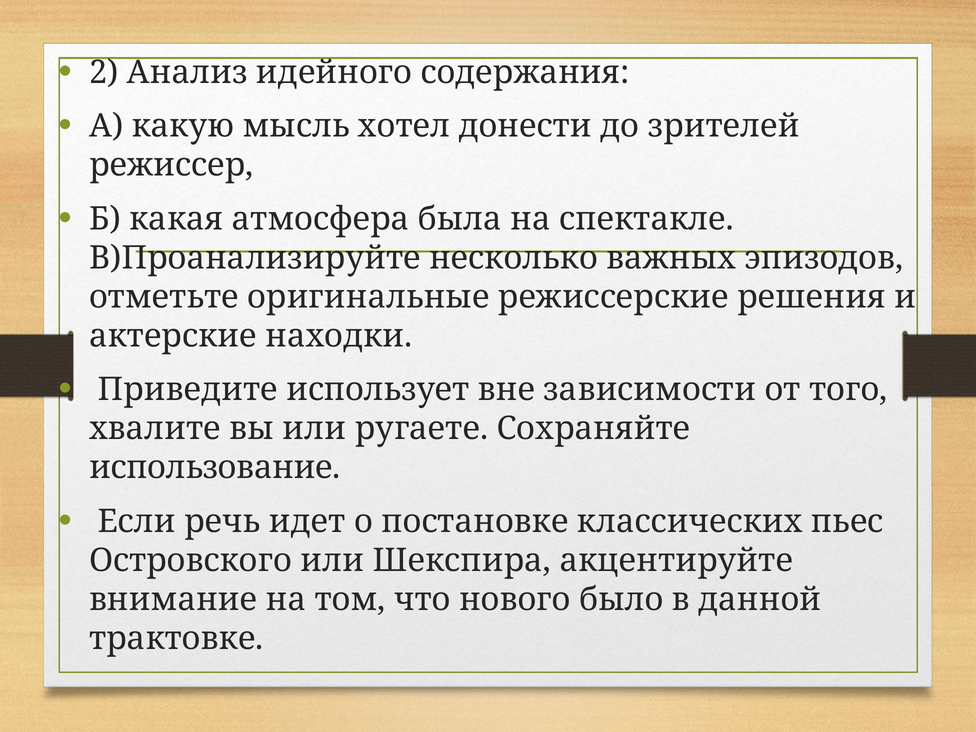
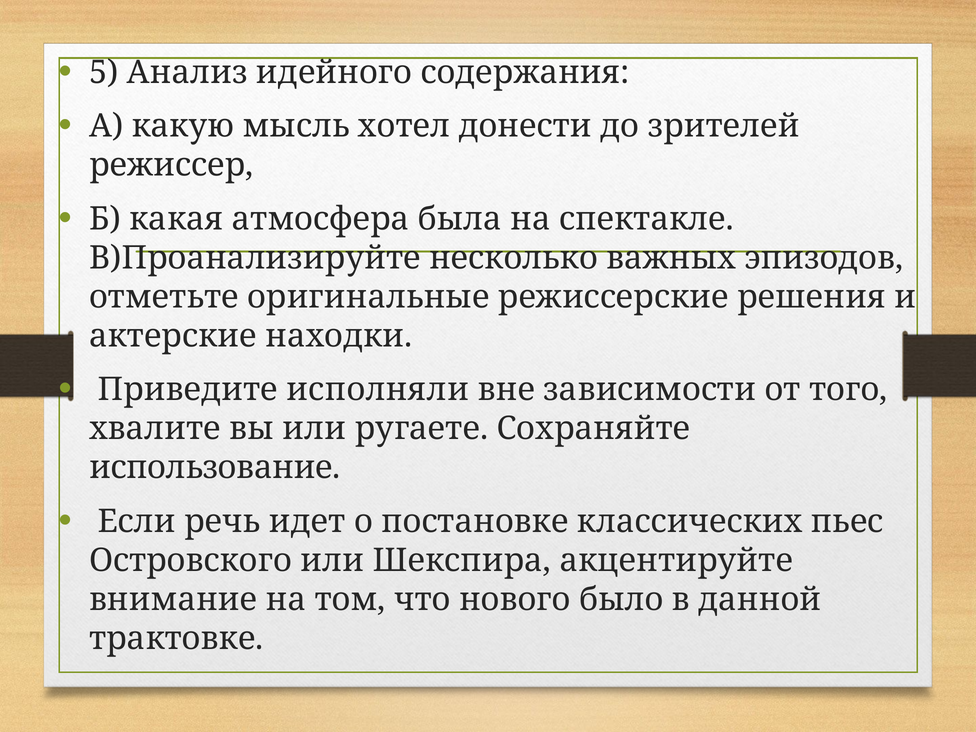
2: 2 -> 5
использует: использует -> исполняли
